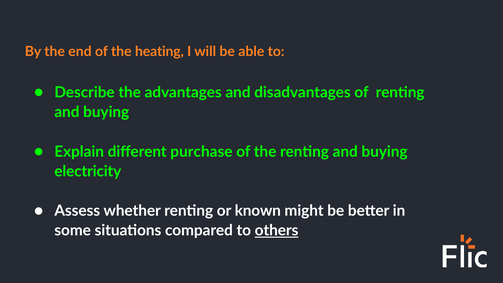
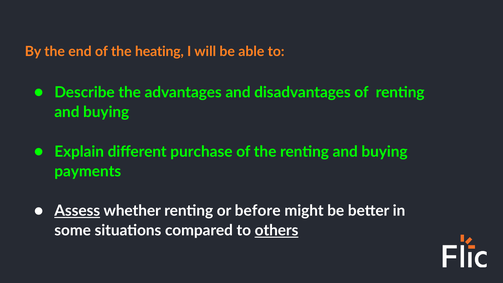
electricity: electricity -> payments
Assess underline: none -> present
known: known -> before
